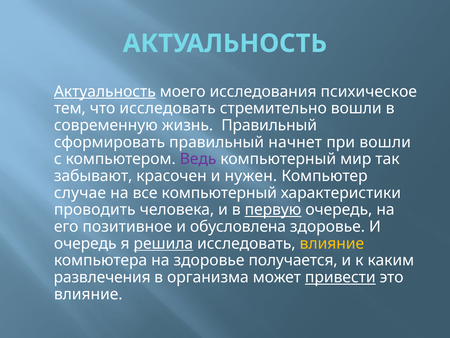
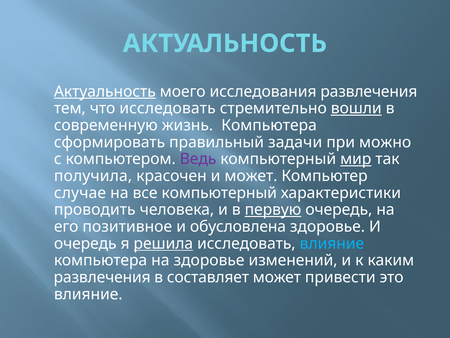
исследования психическое: психическое -> развлечения
вошли at (356, 108) underline: none -> present
жизнь Правильный: Правильный -> Компьютера
начнет: начнет -> задачи
при вошли: вошли -> можно
мир underline: none -> present
забывают: забывают -> получила
и нужен: нужен -> может
влияние at (332, 243) colour: yellow -> light blue
получается: получается -> изменений
организма: организма -> составляет
привести underline: present -> none
